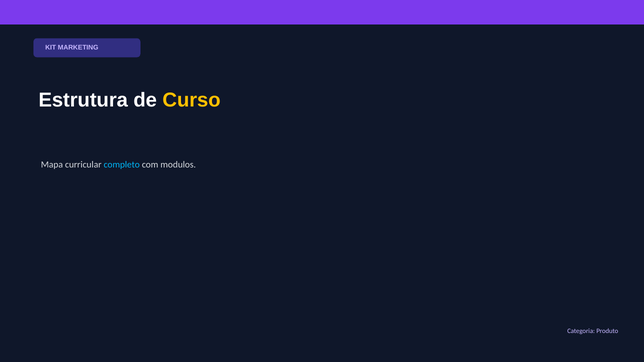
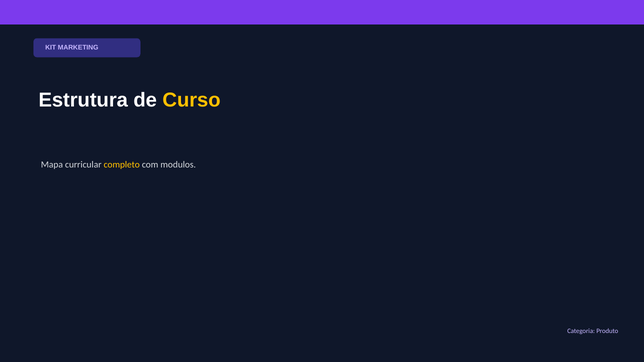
completo colour: light blue -> yellow
